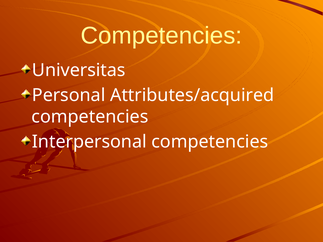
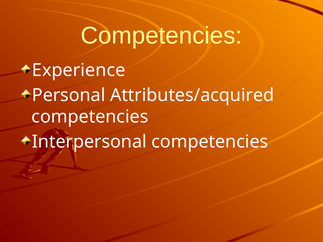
Universitas: Universitas -> Experience
